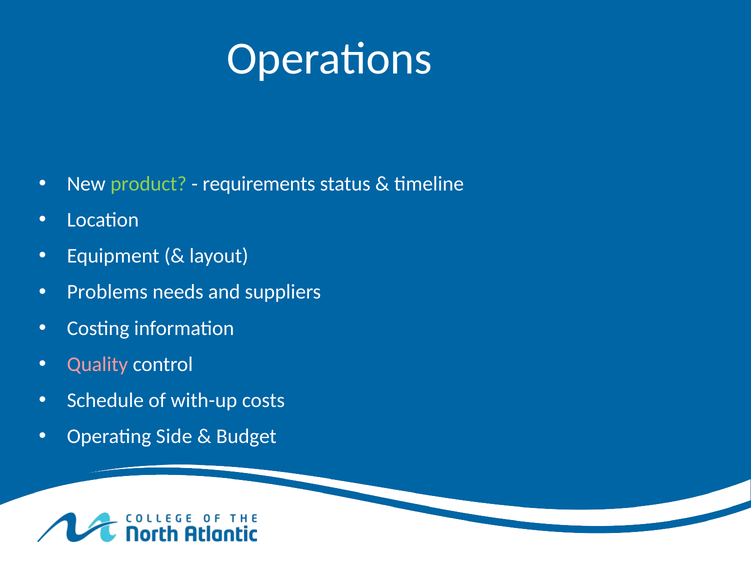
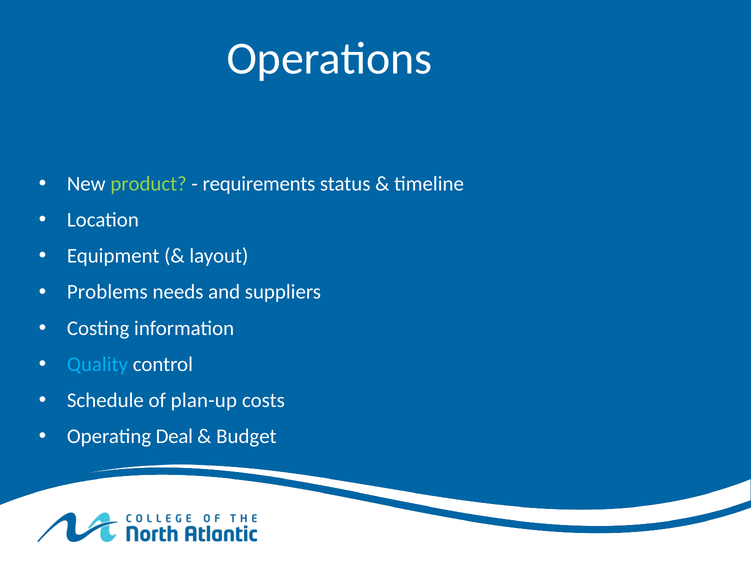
Quality colour: pink -> light blue
with-up: with-up -> plan-up
Side: Side -> Deal
